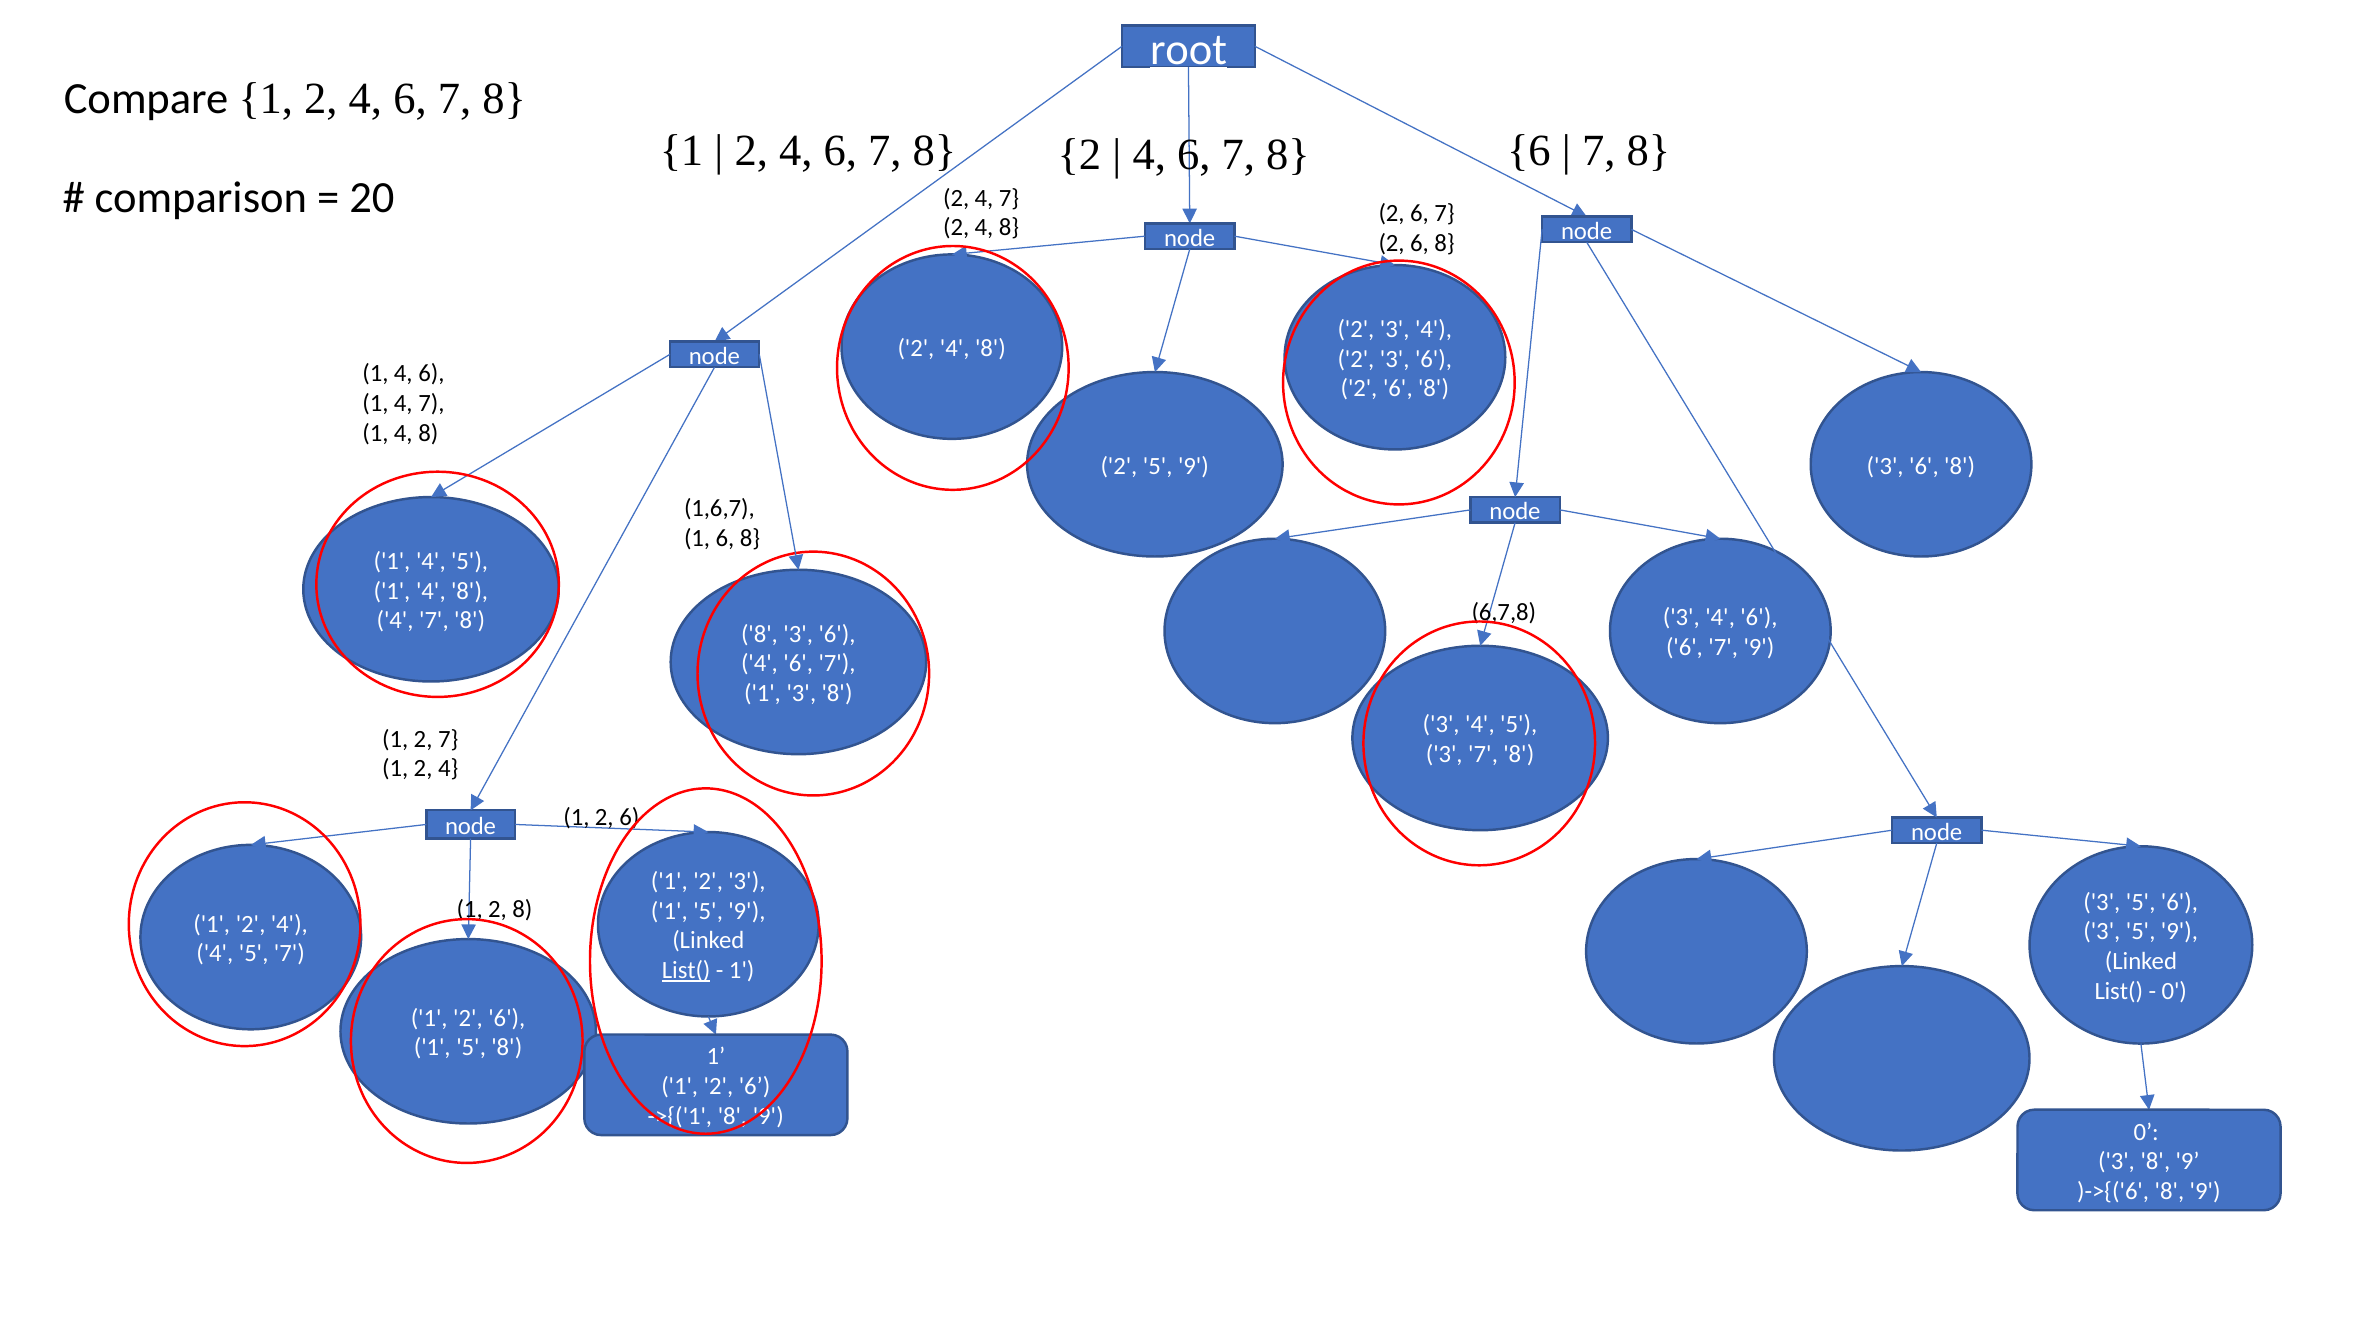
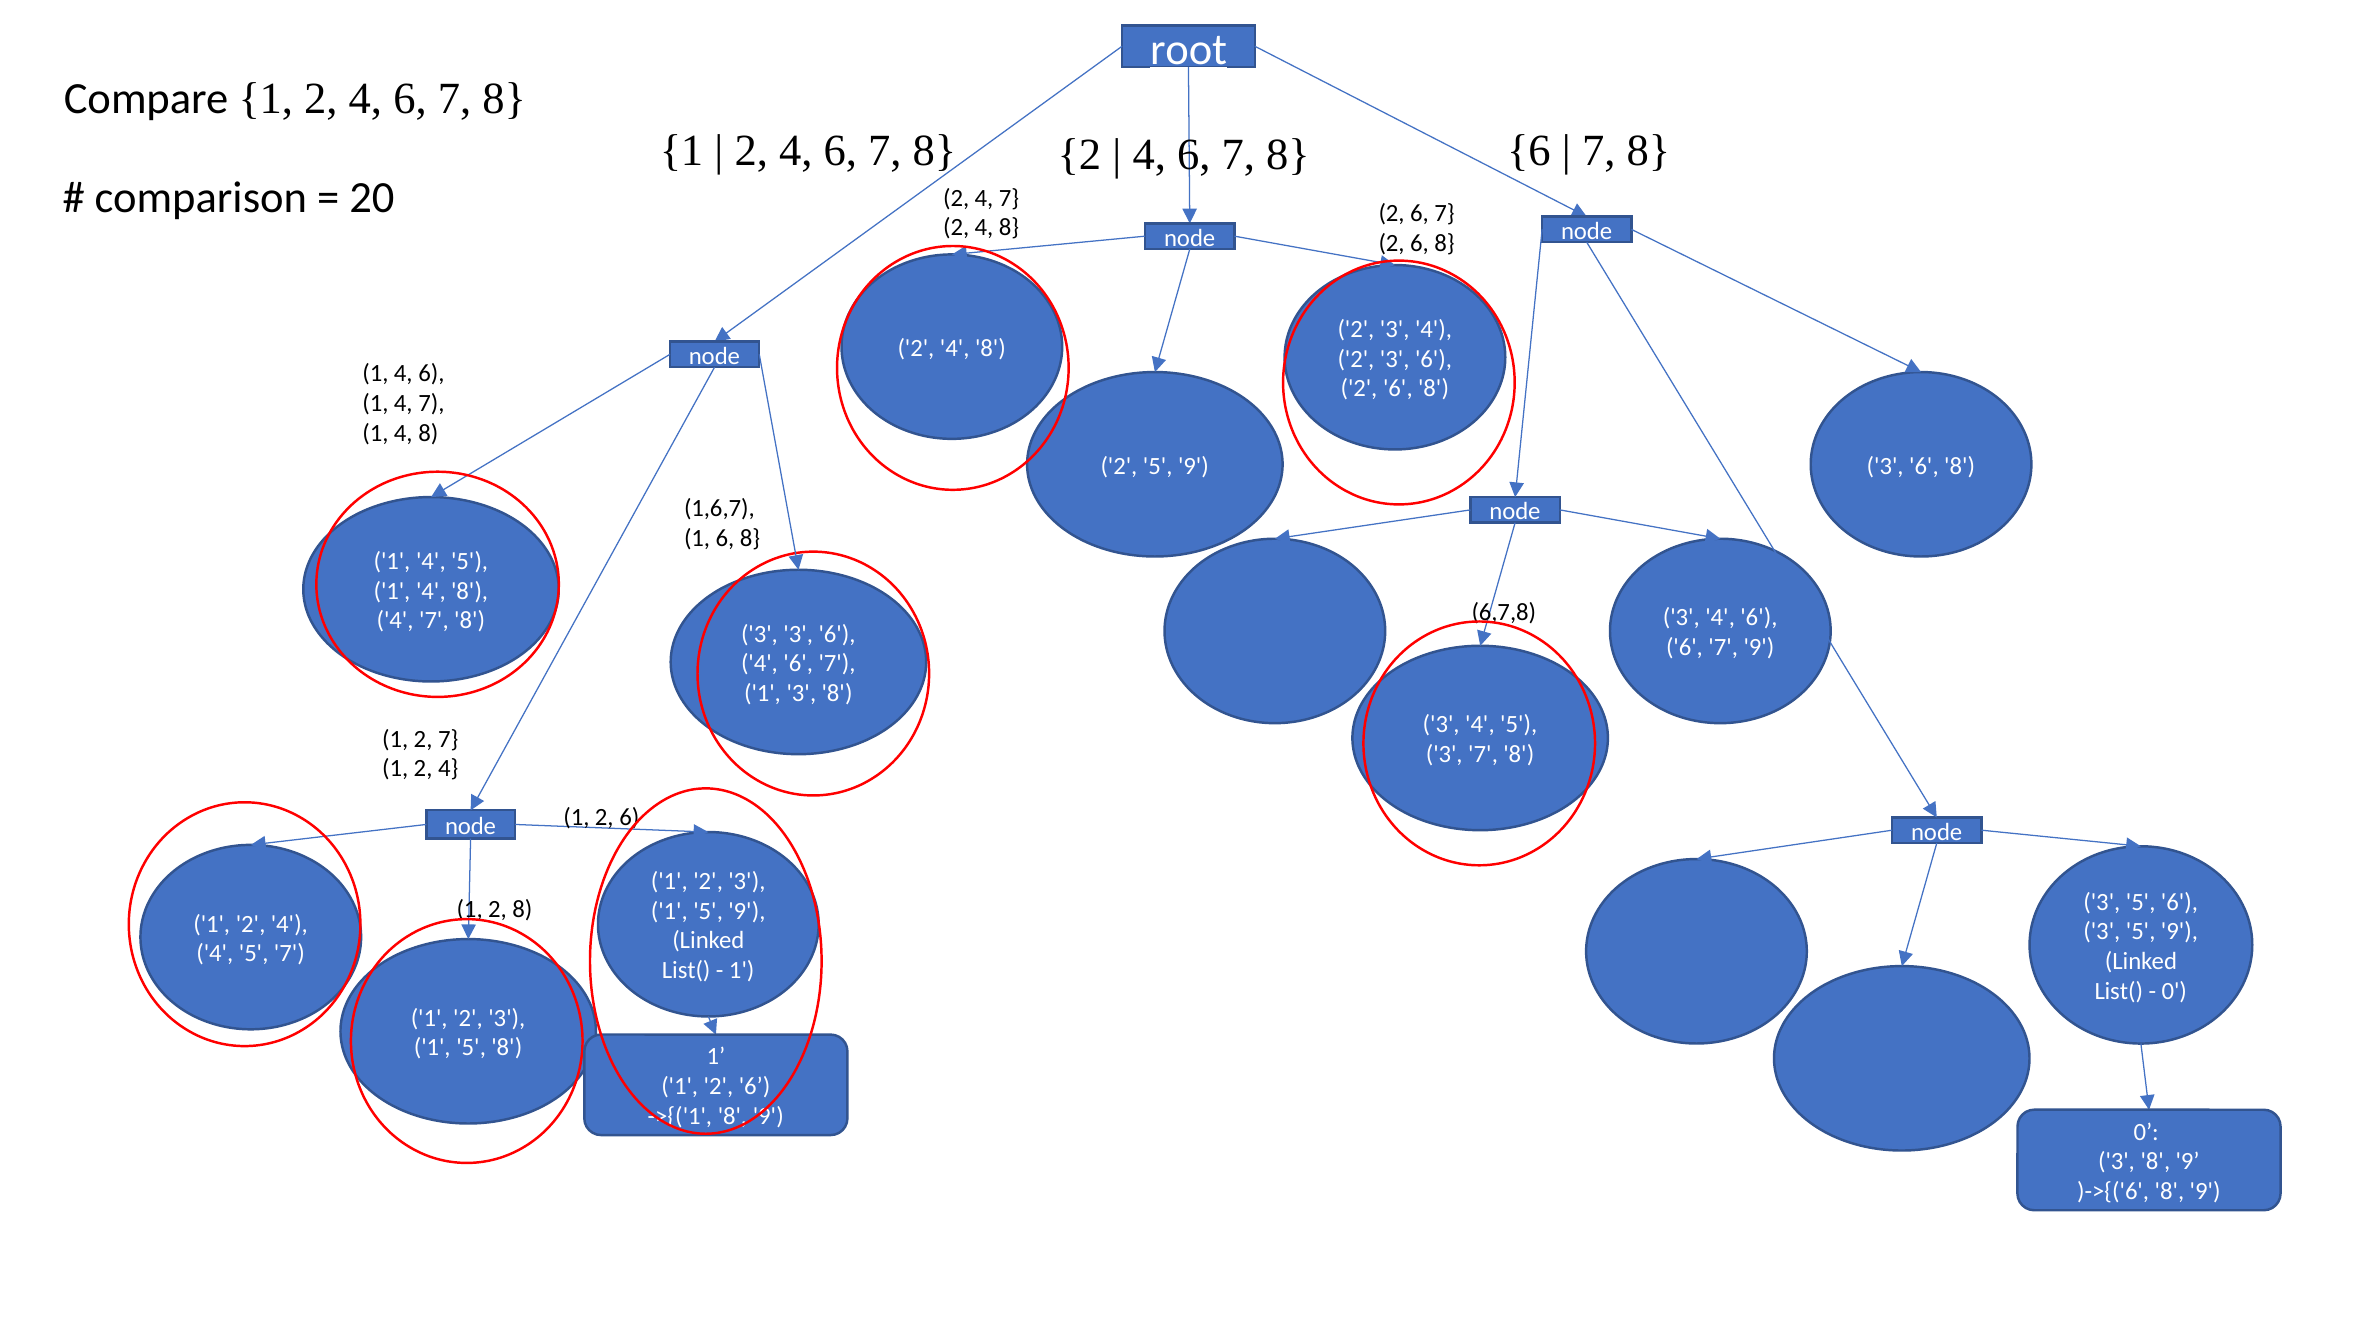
8 at (759, 634): 8 -> 3
List( at (686, 971) underline: present -> none
6 at (507, 1018): 6 -> 3
